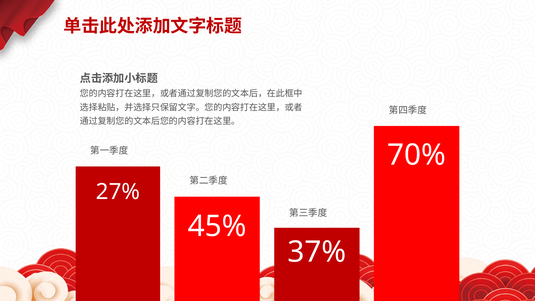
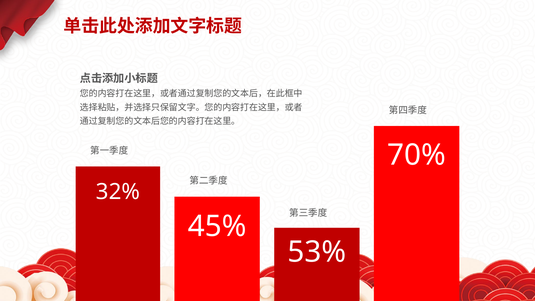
27%: 27% -> 32%
37%: 37% -> 53%
